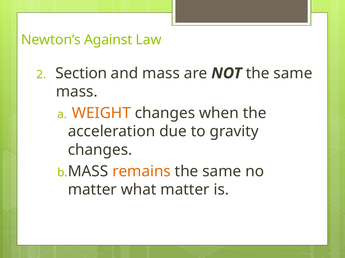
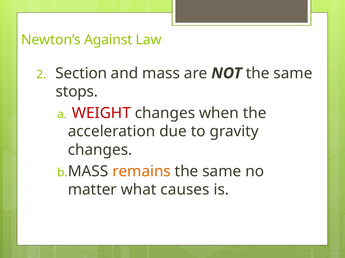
mass at (77, 92): mass -> stops
WEIGHT colour: orange -> red
what matter: matter -> causes
